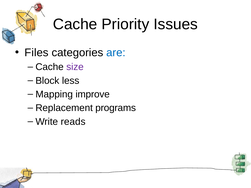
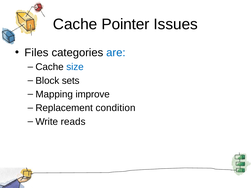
Priority: Priority -> Pointer
size colour: purple -> blue
less: less -> sets
programs: programs -> condition
